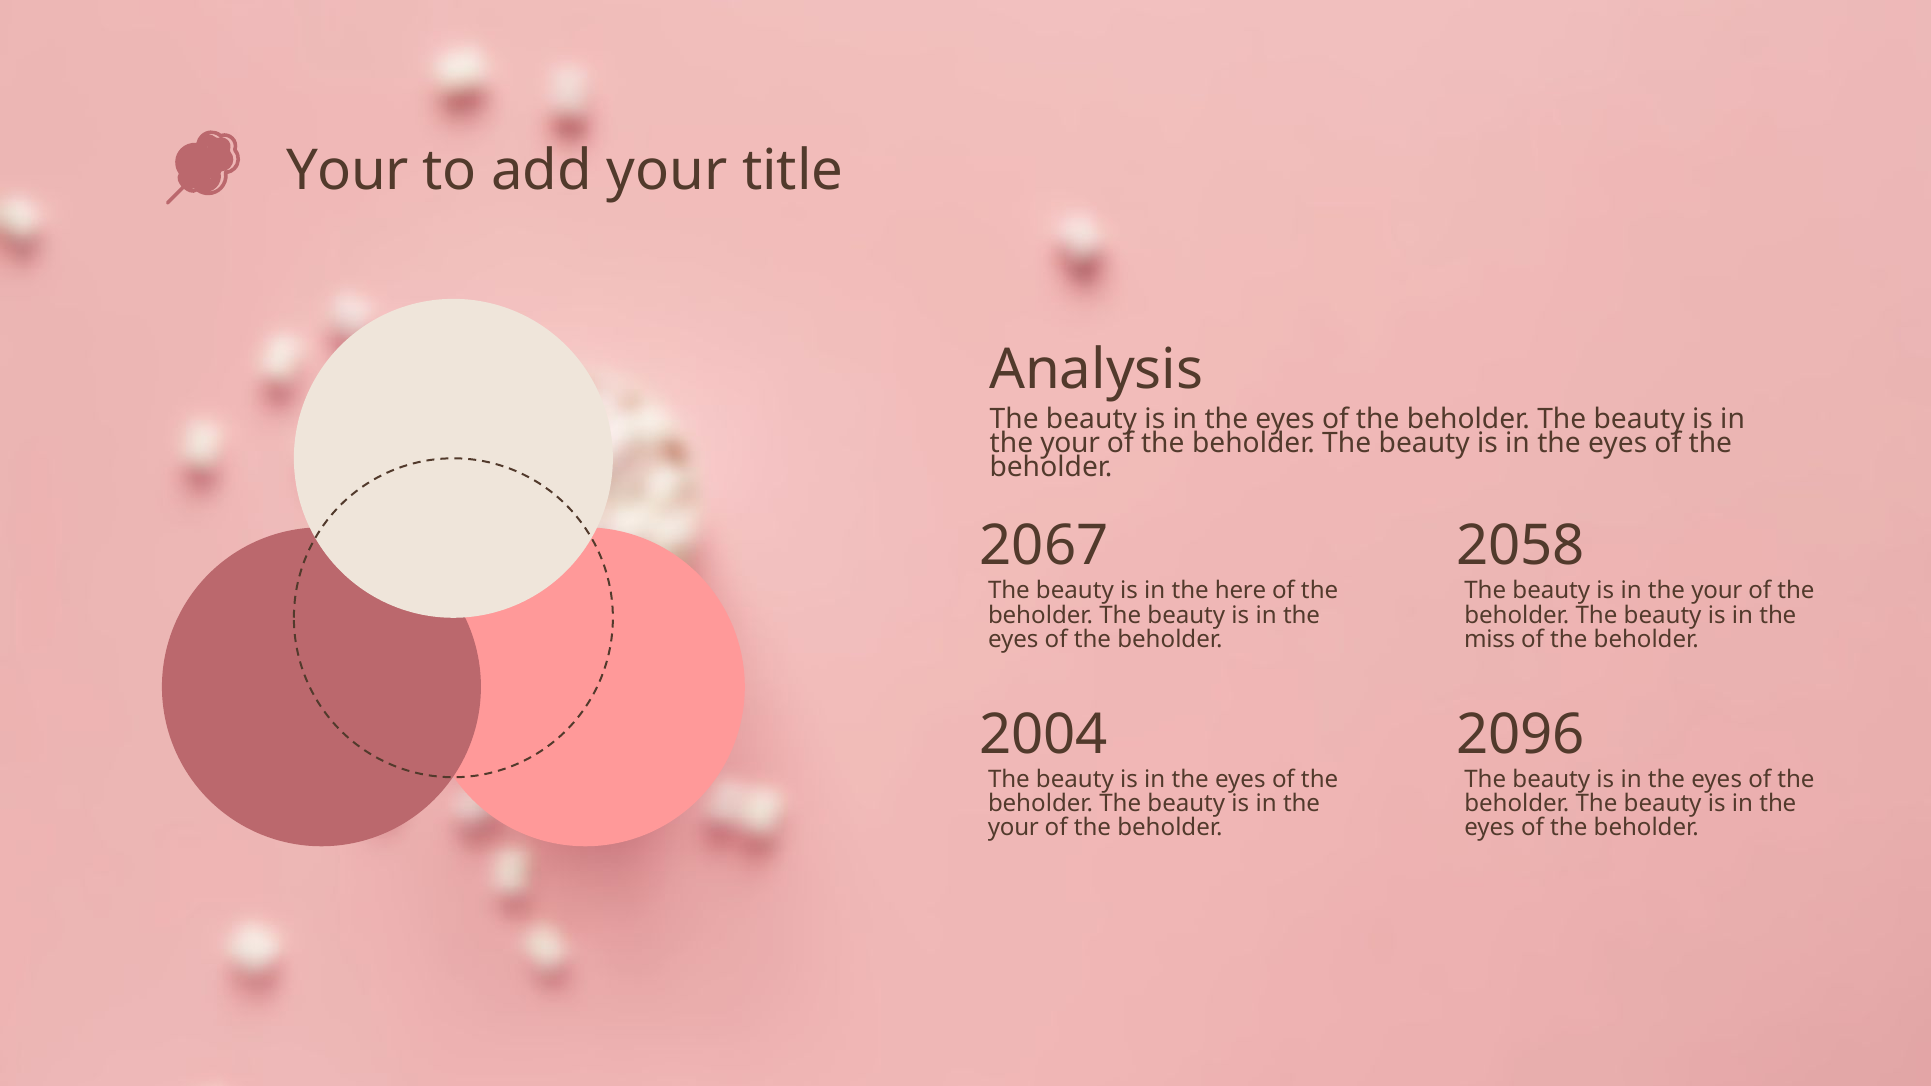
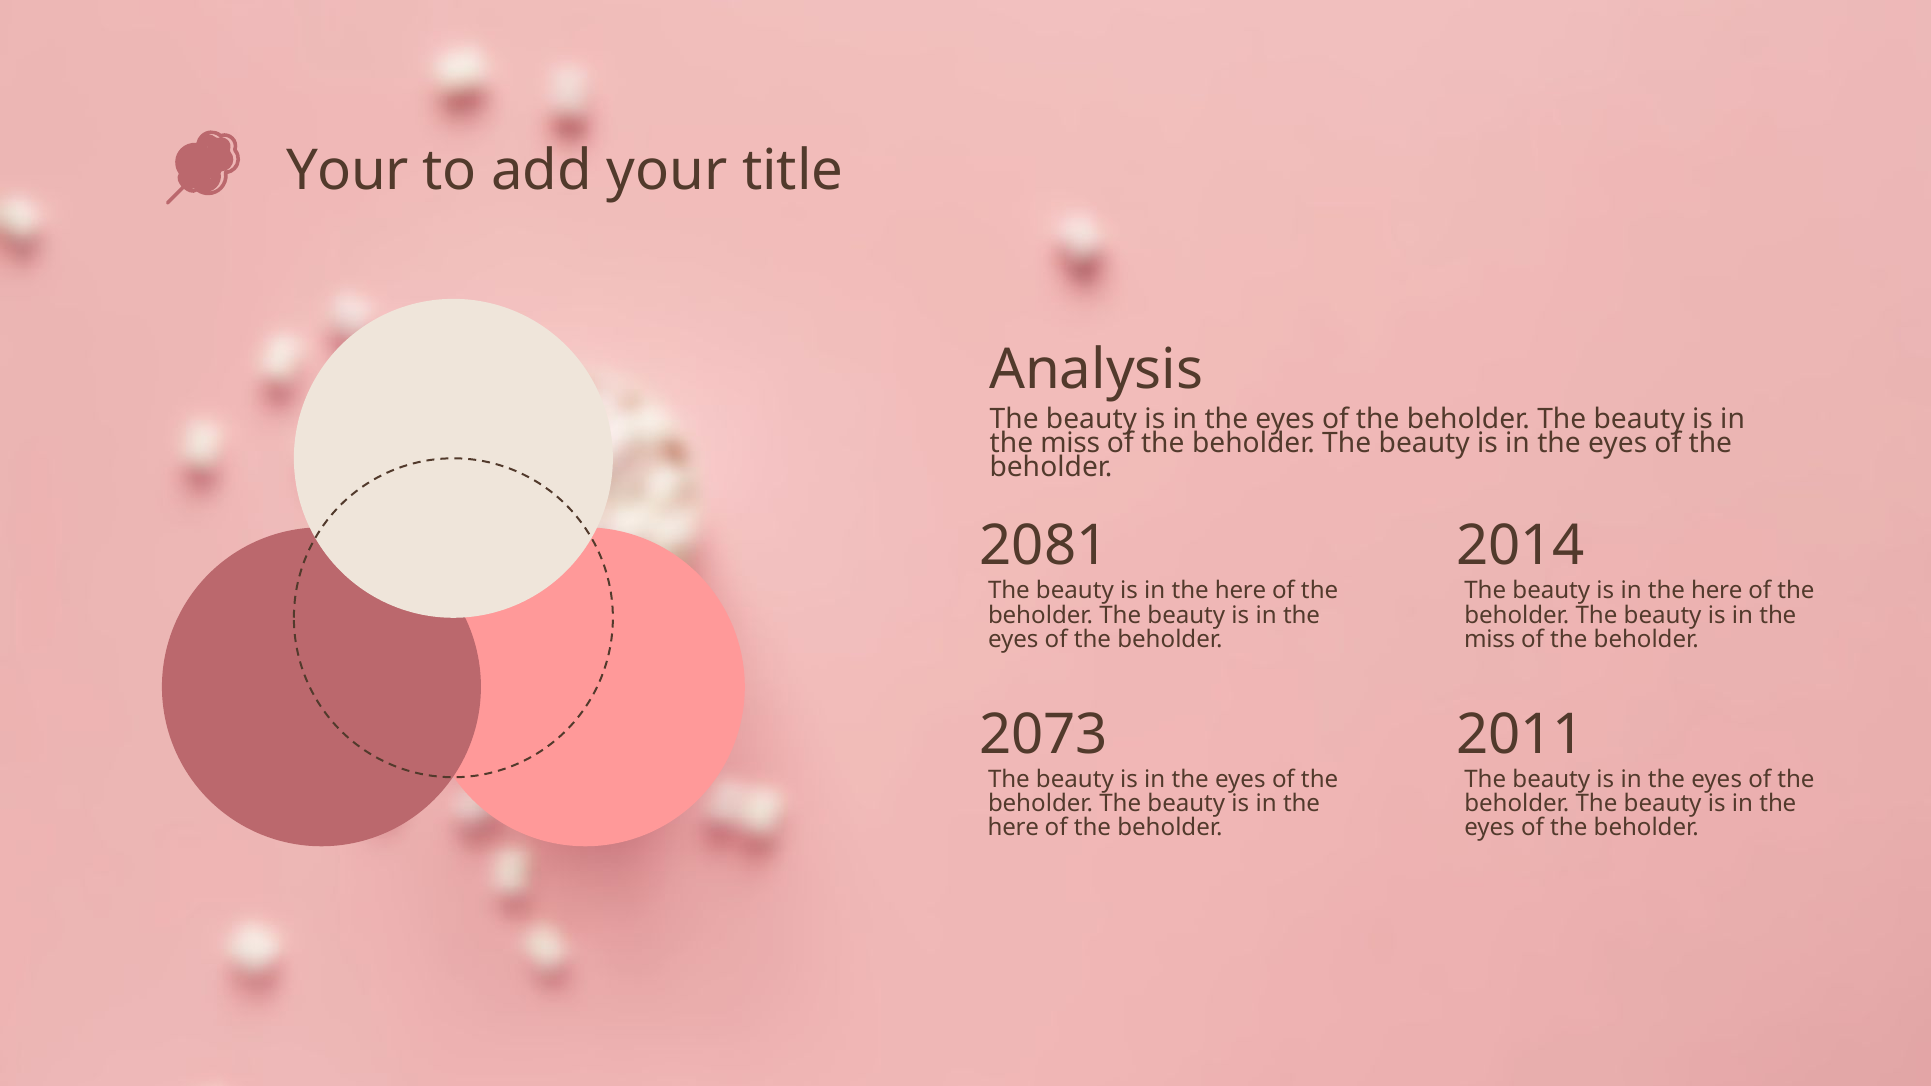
your at (1070, 443): your -> miss
2067: 2067 -> 2081
2058: 2058 -> 2014
your at (1717, 591): your -> here
2004: 2004 -> 2073
2096: 2096 -> 2011
your at (1013, 828): your -> here
